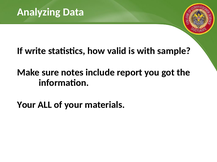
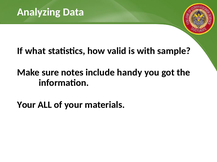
write: write -> what
report: report -> handy
